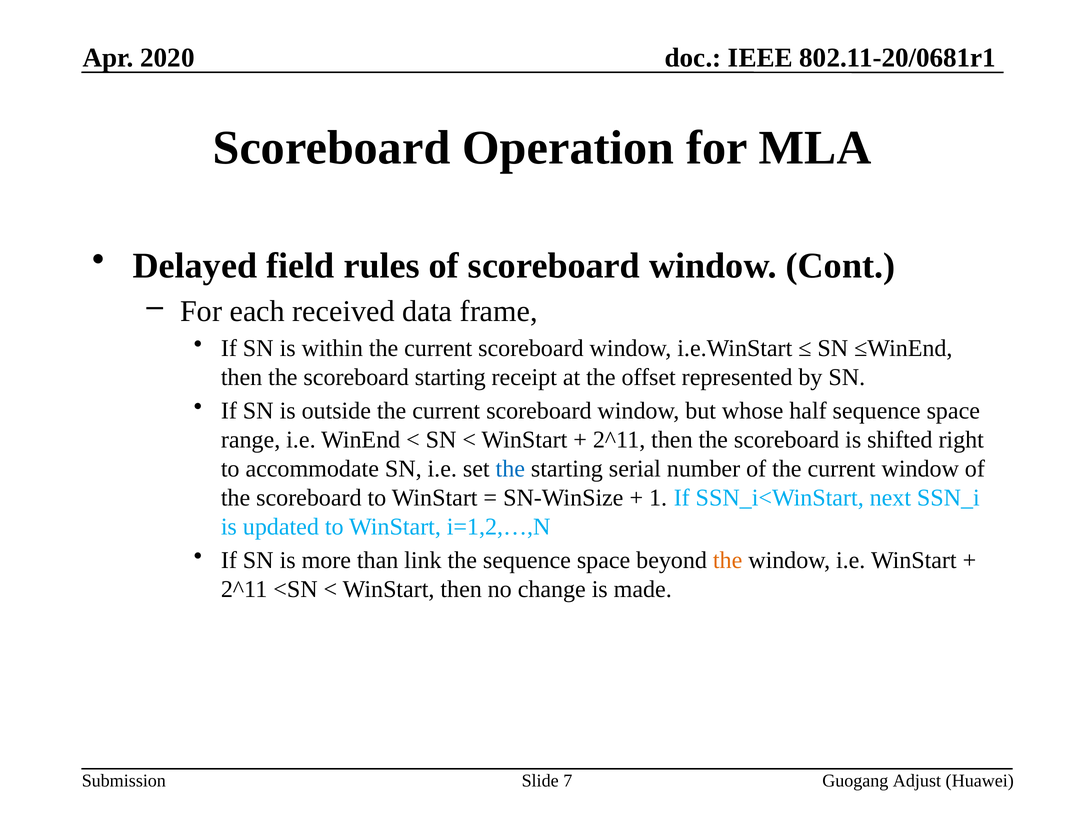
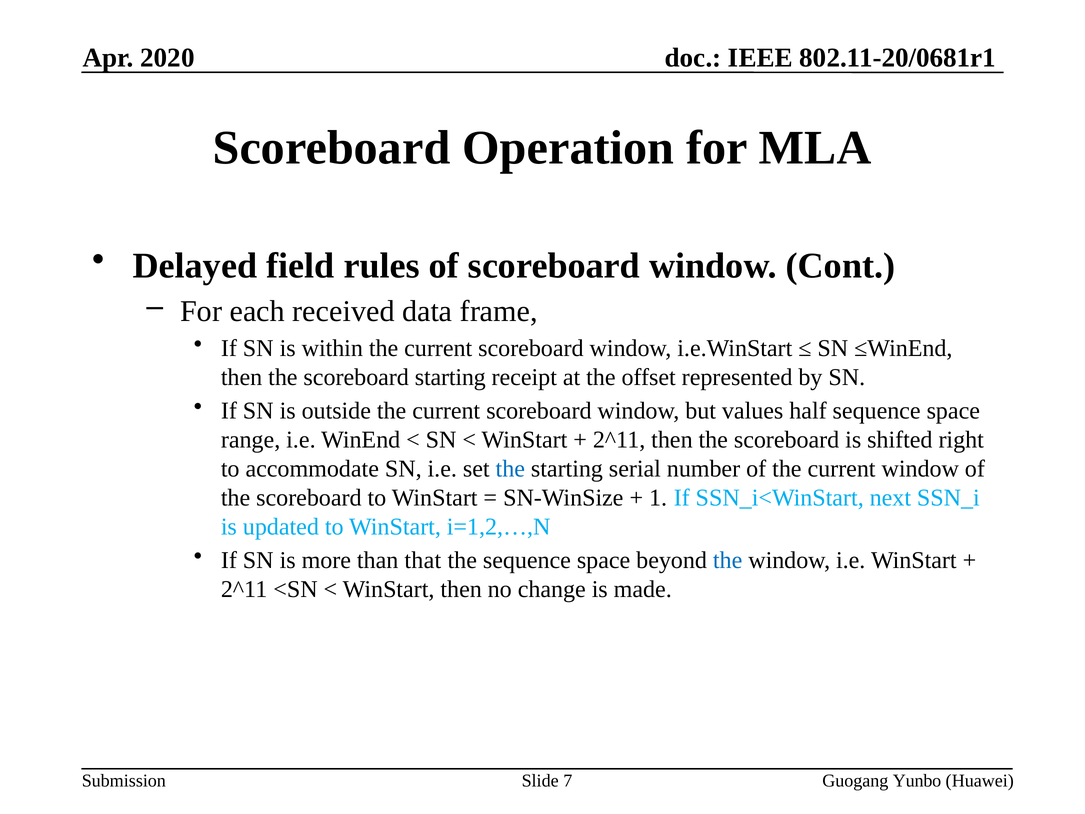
whose: whose -> values
link: link -> that
the at (728, 560) colour: orange -> blue
Adjust: Adjust -> Yunbo
